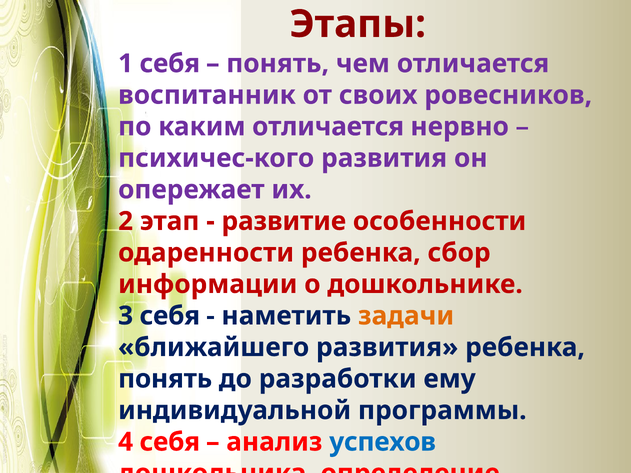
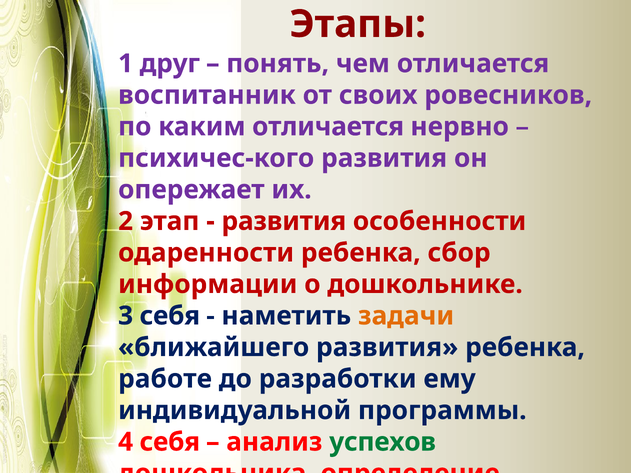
1 себя: себя -> друг
развитие at (284, 221): развитие -> развития
понять at (165, 379): понять -> работе
успехов colour: blue -> green
